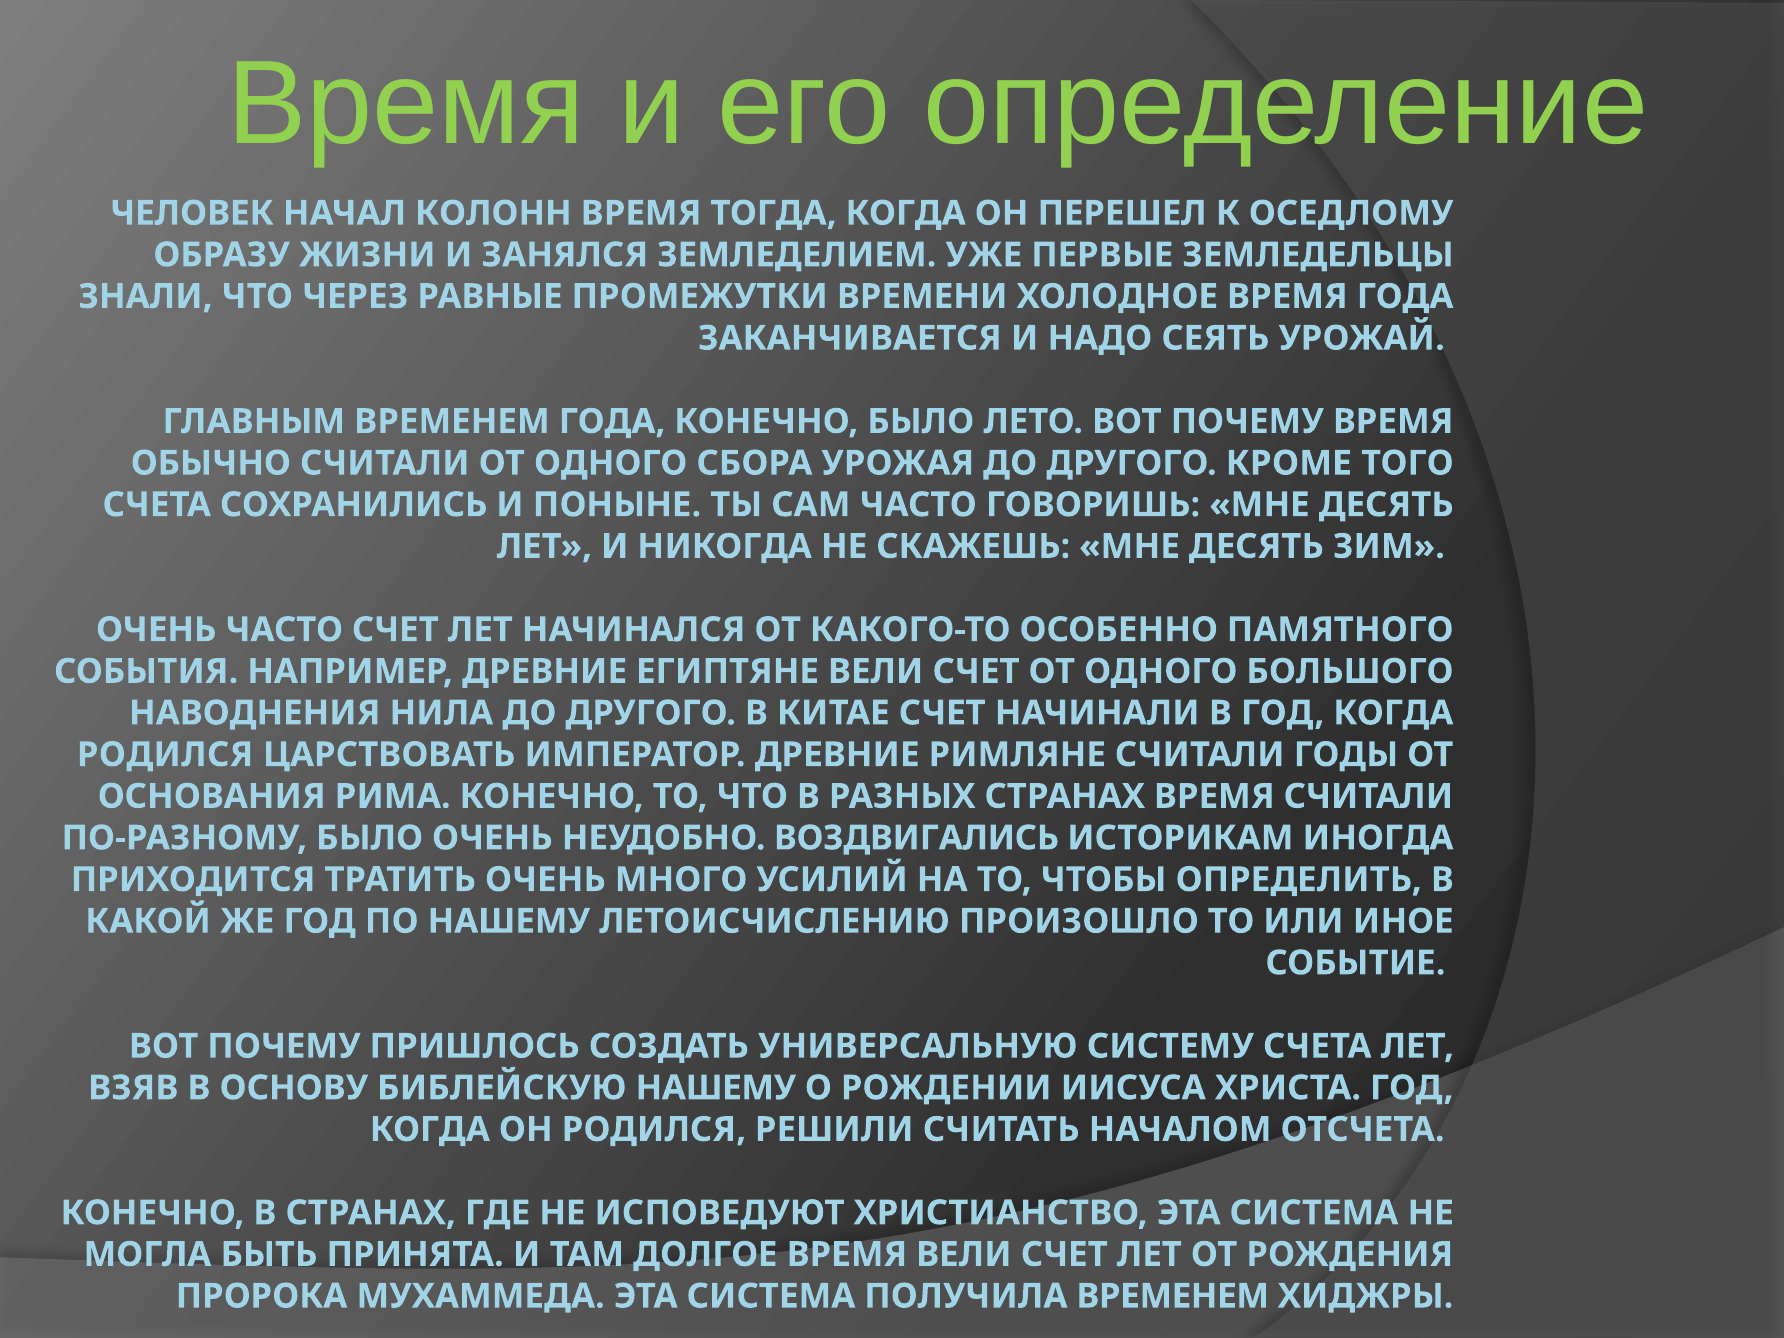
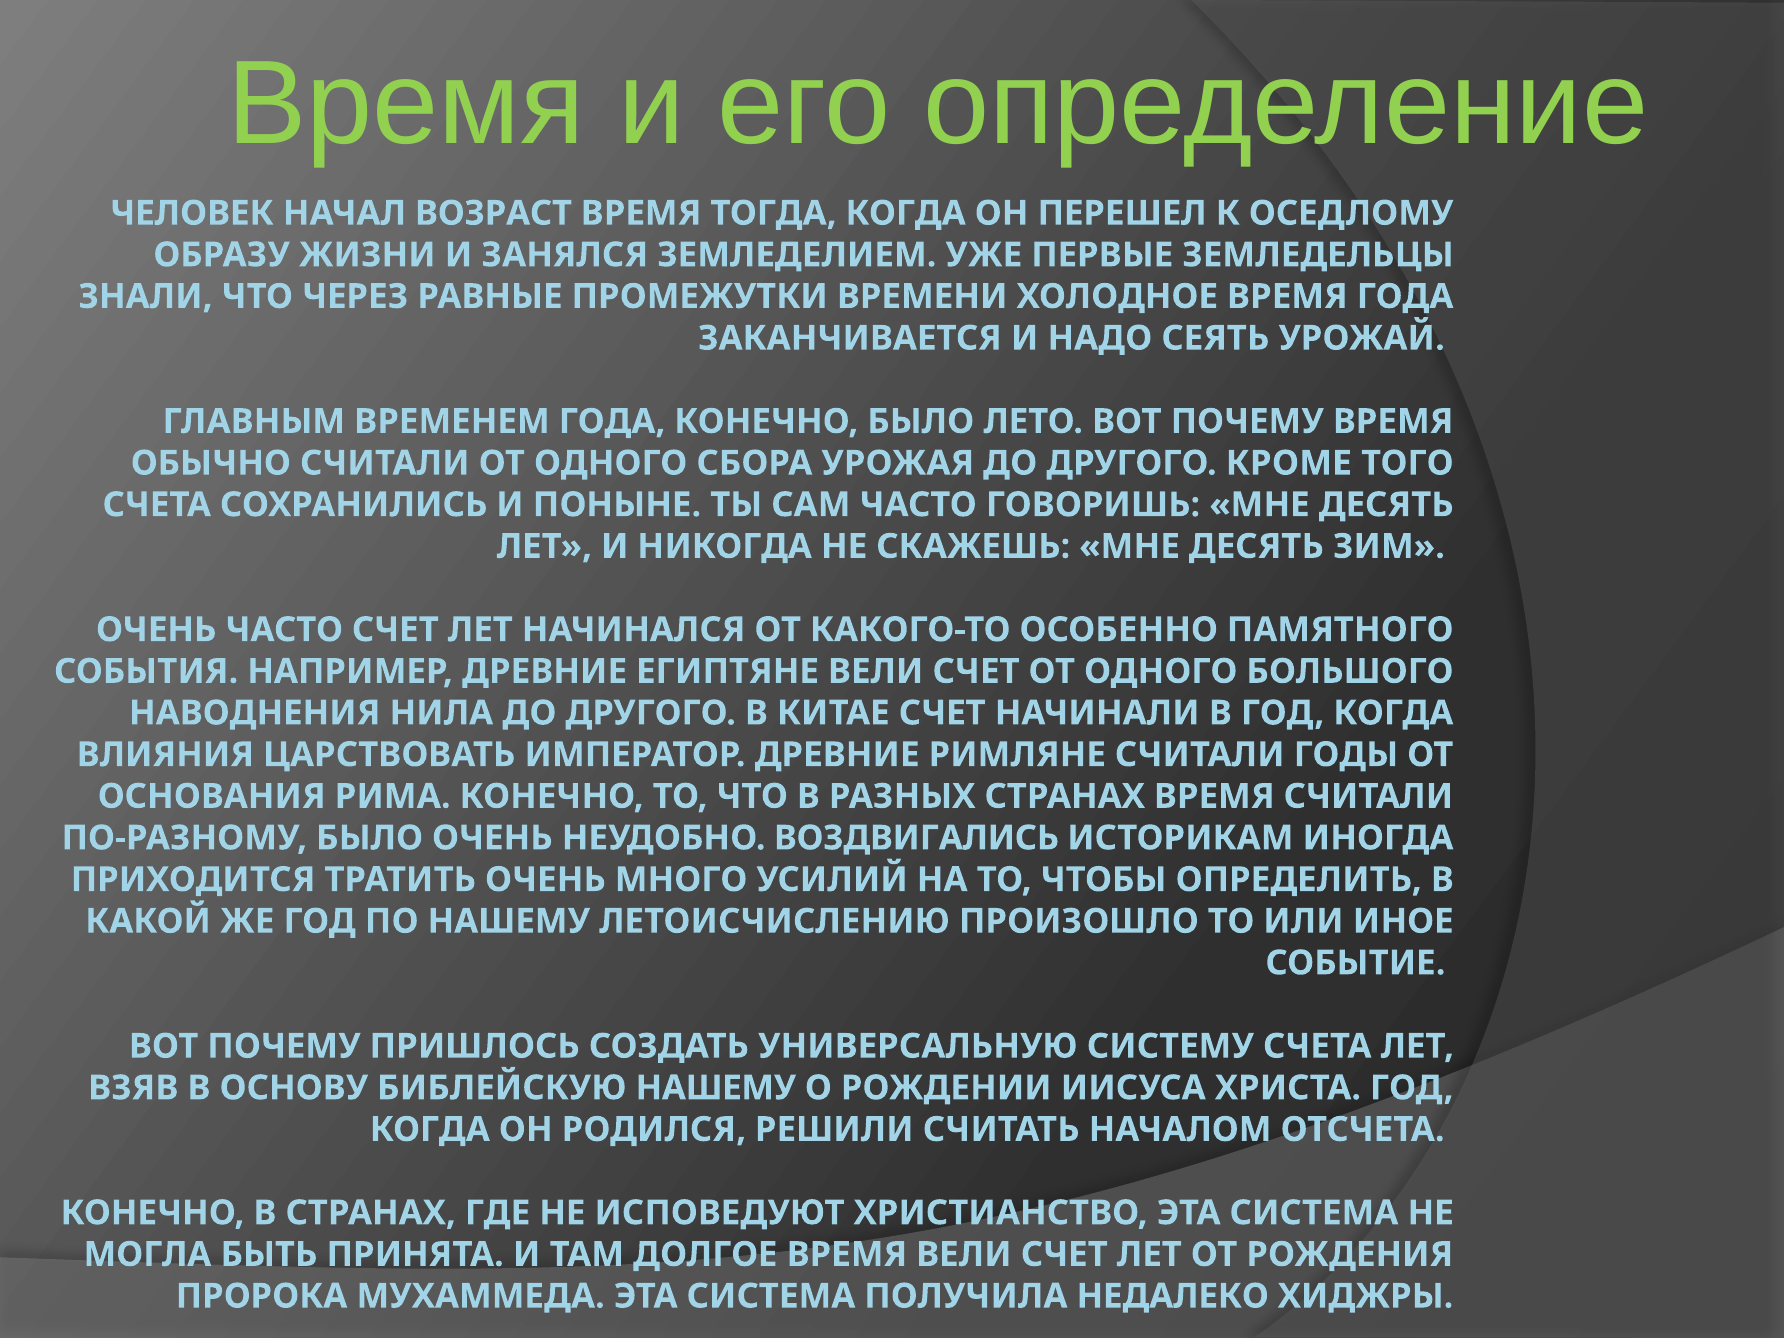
КОЛОНН: КОЛОНН -> ВОЗРАСТ
РОДИЛСЯ at (165, 755): РОДИЛСЯ -> ВЛИЯНИЯ
ПОЛУЧИЛА ВРЕМЕНЕМ: ВРЕМЕНЕМ -> НЕДАЛЕКО
